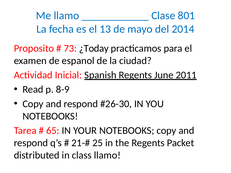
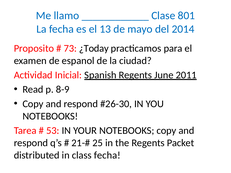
65: 65 -> 53
class llamo: llamo -> fecha
